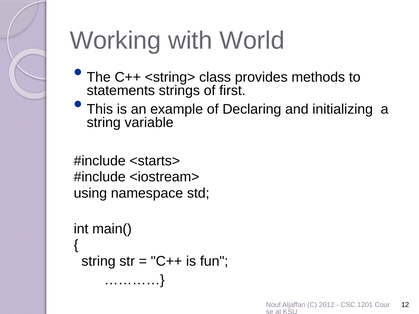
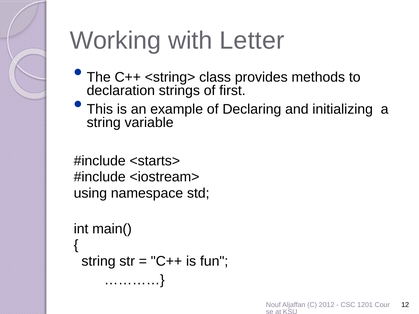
World: World -> Letter
statements: statements -> declaration
